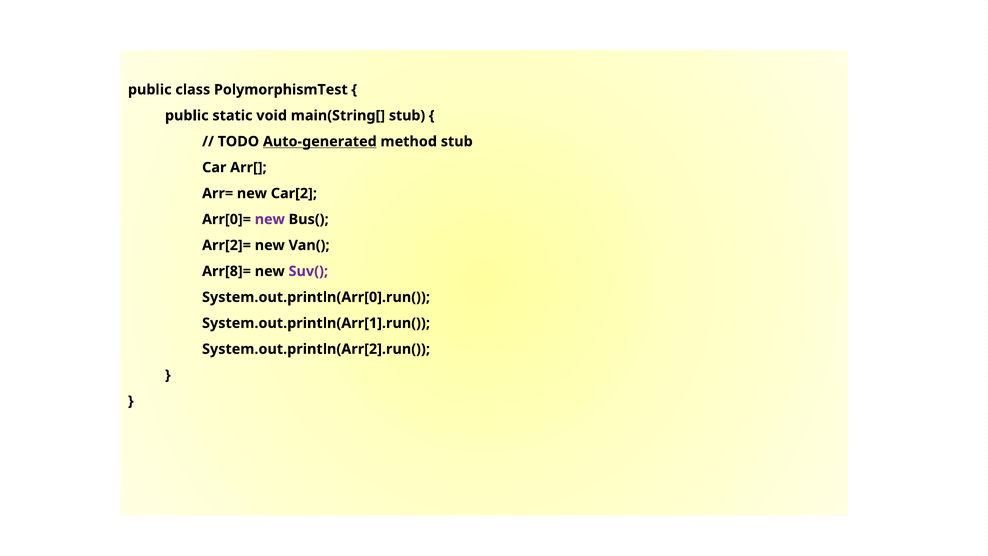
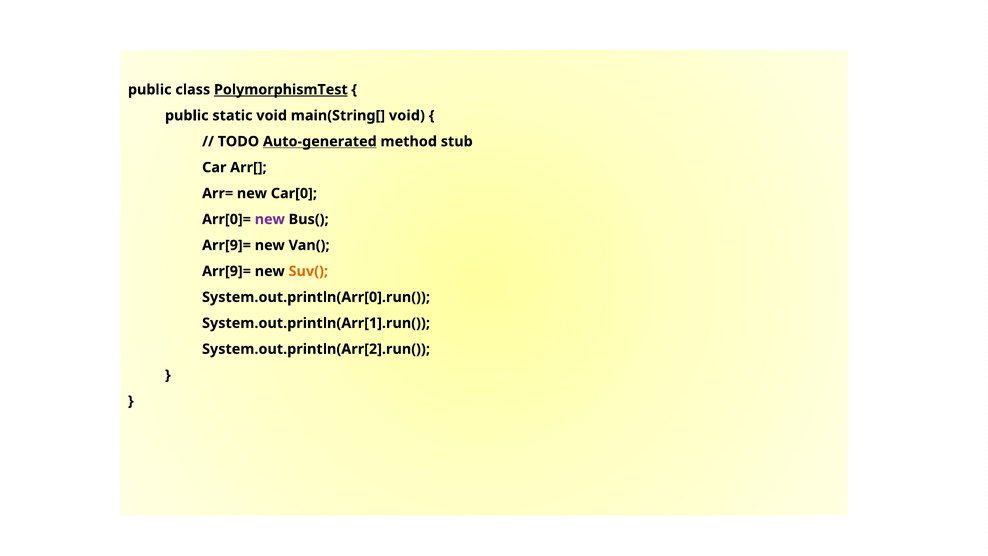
PolymorphismTest underline: none -> present
main(String[ stub: stub -> void
Car[2: Car[2 -> Car[0
Arr[2]= at (227, 245): Arr[2]= -> Arr[9]=
Arr[8]= at (227, 271): Arr[8]= -> Arr[9]=
Suv( colour: purple -> orange
